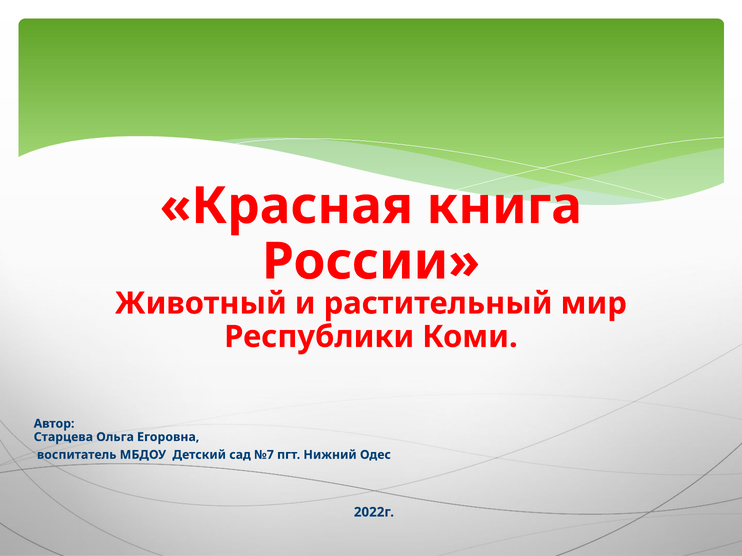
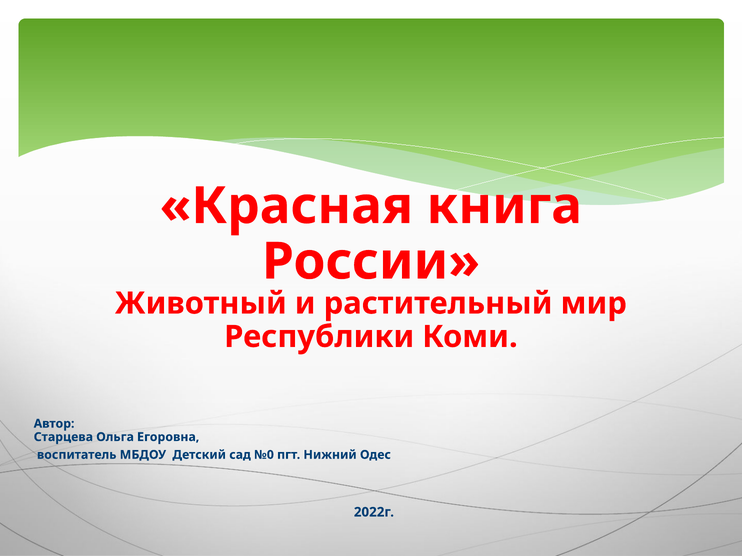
№7: №7 -> №0
